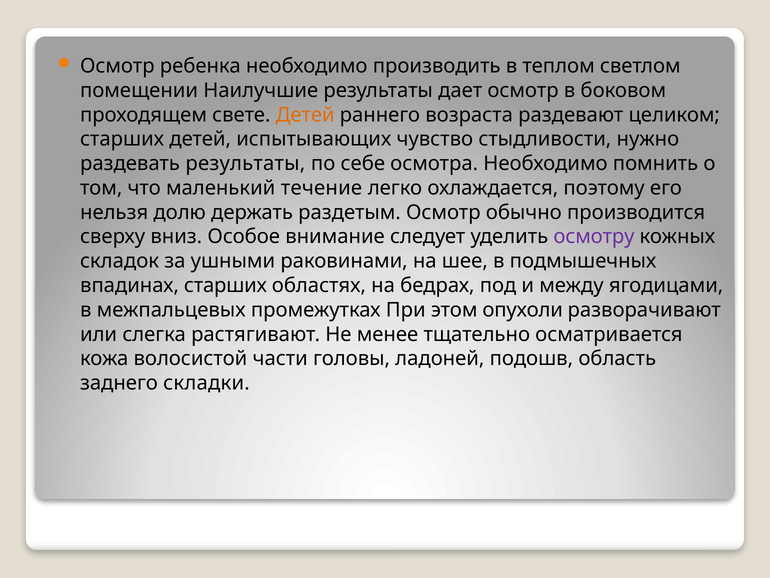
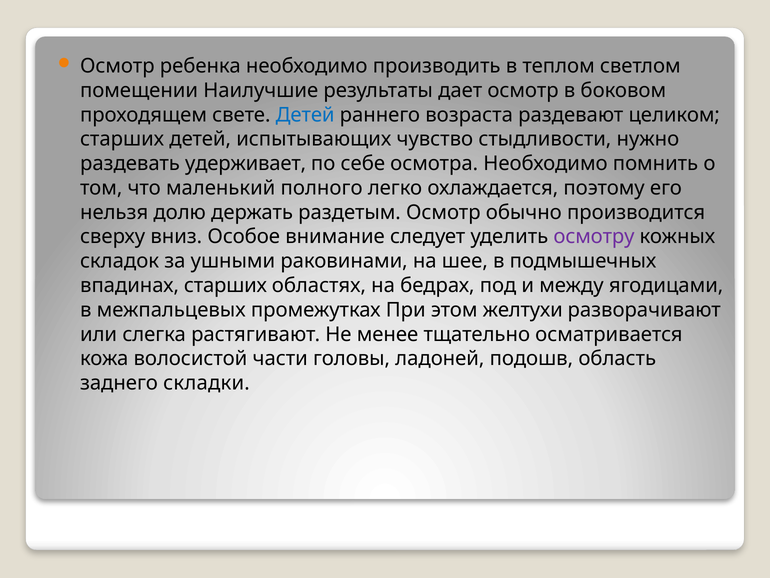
Детей at (305, 115) colour: orange -> blue
раздевать результаты: результаты -> удерживает
течение: течение -> полного
опухоли: опухоли -> желтухи
